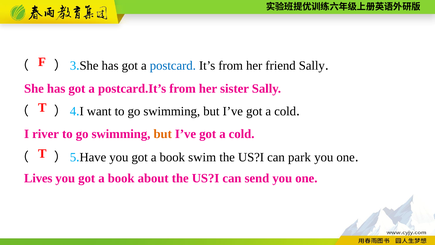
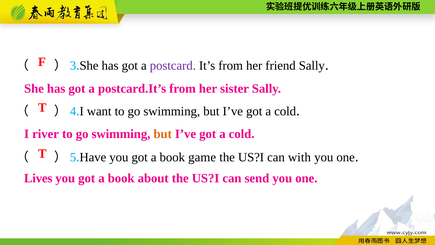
postcard colour: blue -> purple
swim: swim -> game
park: park -> with
